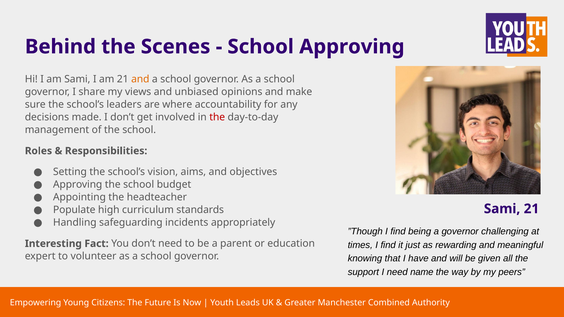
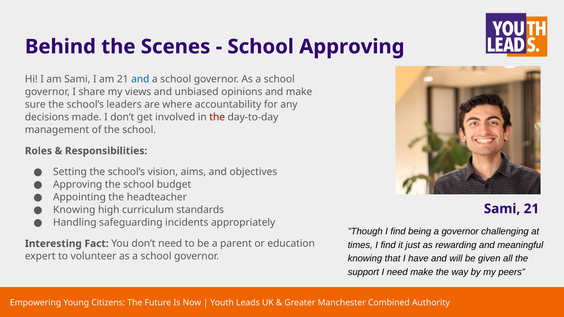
and at (140, 79) colour: orange -> blue
Populate at (74, 210): Populate -> Knowing
need name: name -> make
